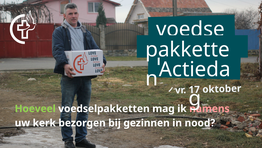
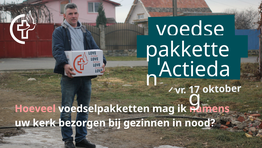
Hoeveel colour: light green -> pink
